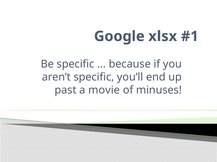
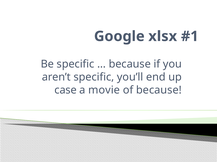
past: past -> case
of minuses: minuses -> because
